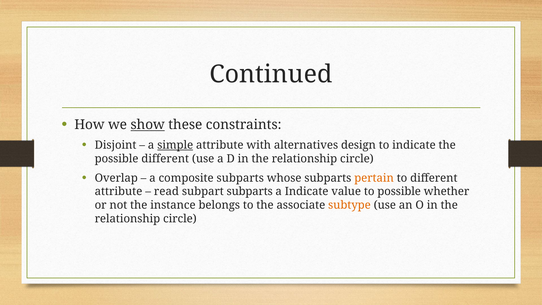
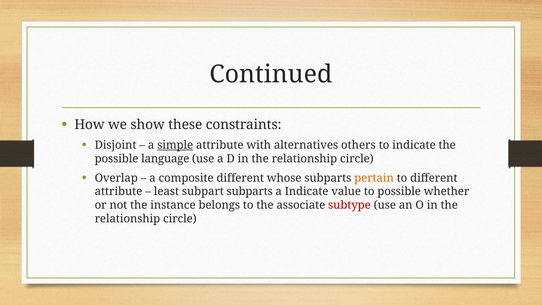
show underline: present -> none
design: design -> others
possible different: different -> language
composite subparts: subparts -> different
read: read -> least
subtype colour: orange -> red
